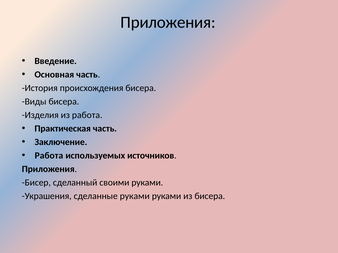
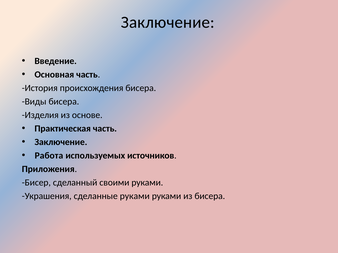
Приложения at (168, 22): Приложения -> Заключение
из работа: работа -> основе
